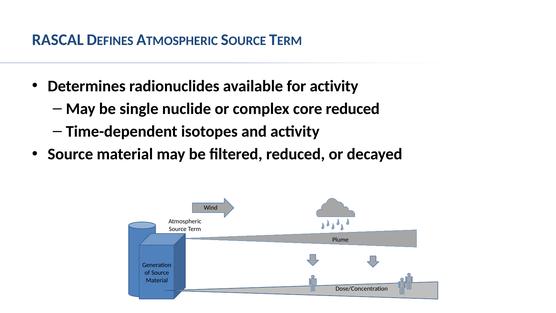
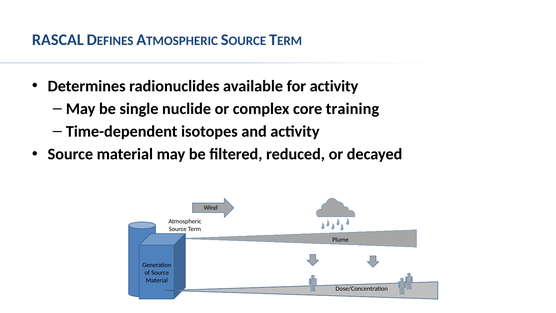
core reduced: reduced -> training
